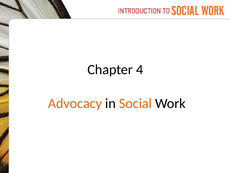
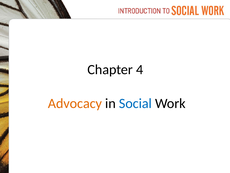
Social colour: orange -> blue
